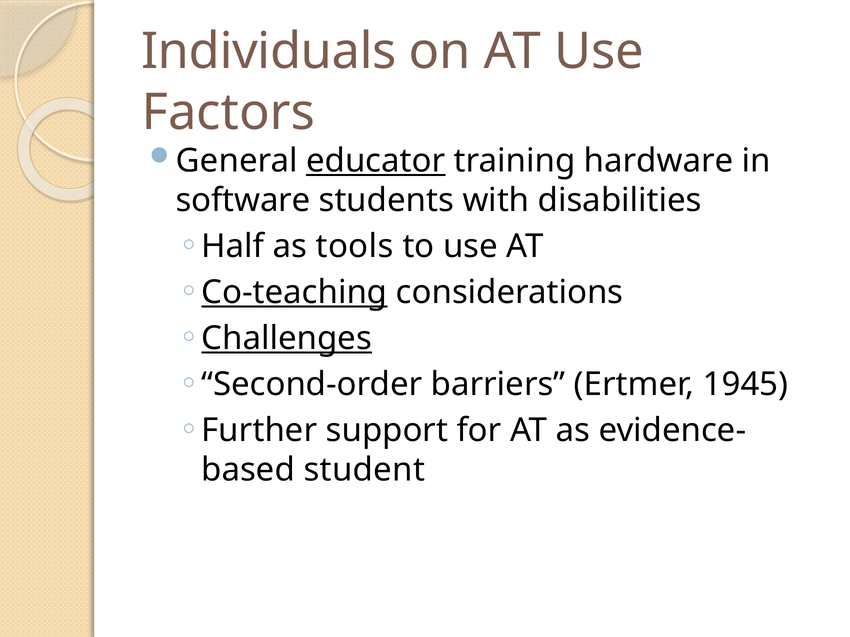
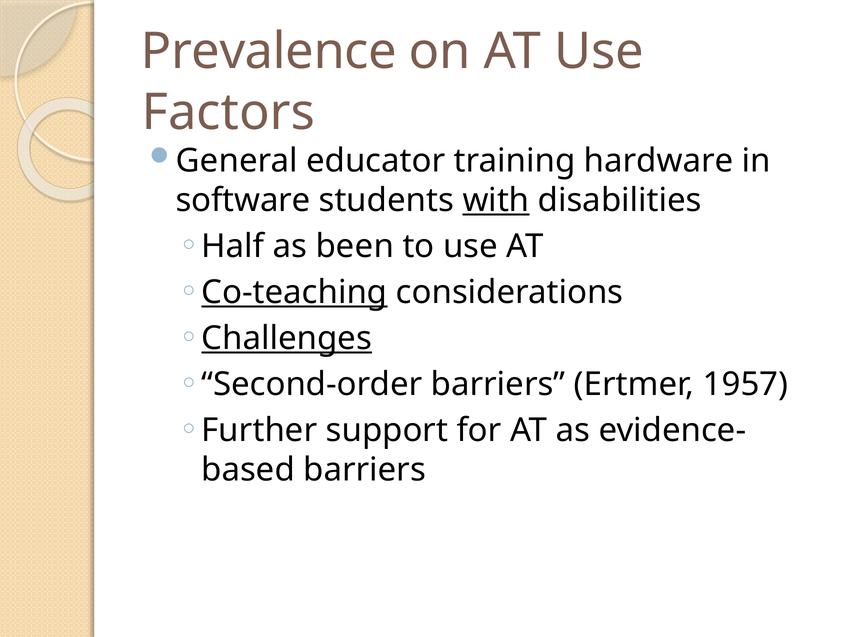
Individuals: Individuals -> Prevalence
educator underline: present -> none
with underline: none -> present
tools: tools -> been
1945: 1945 -> 1957
student at (364, 470): student -> barriers
